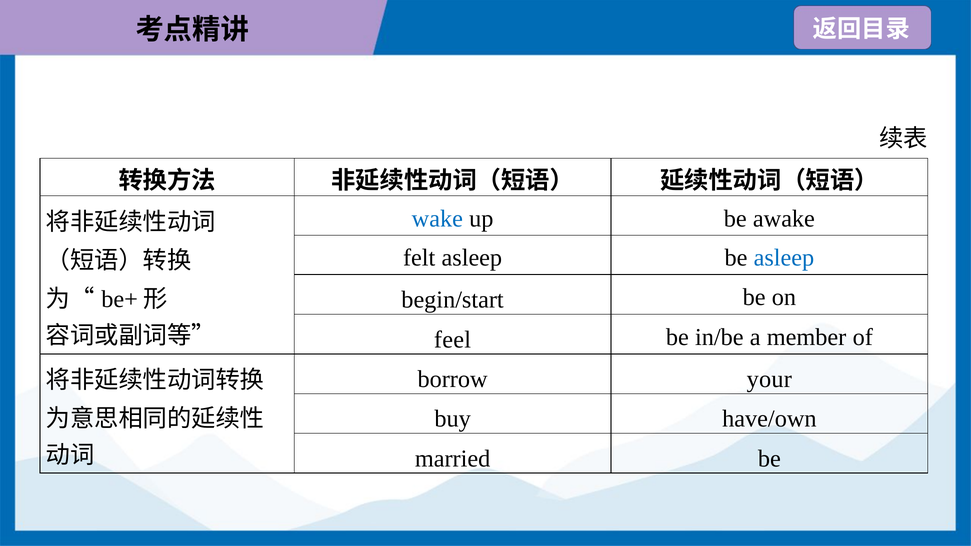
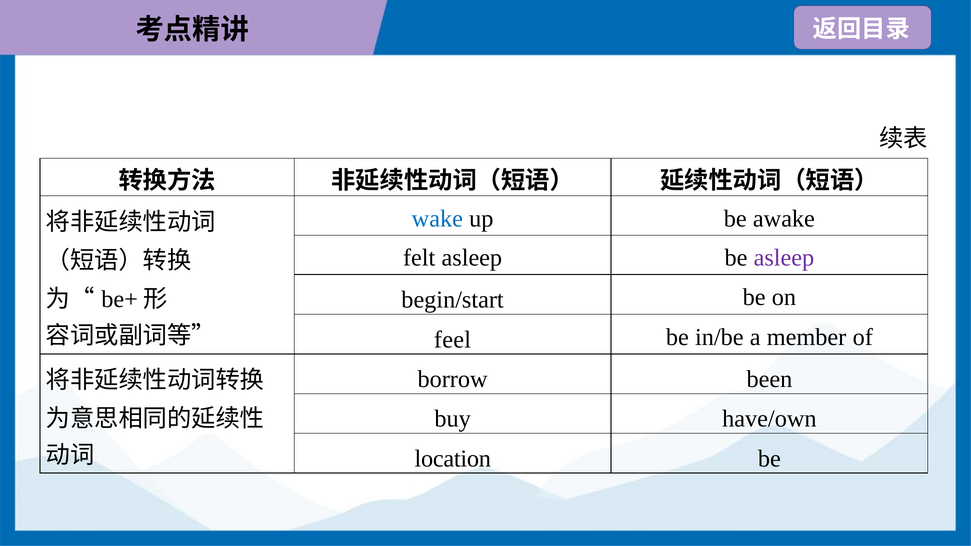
asleep at (784, 258) colour: blue -> purple
your: your -> been
married: married -> location
